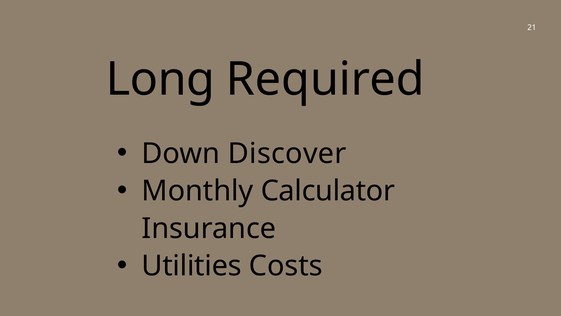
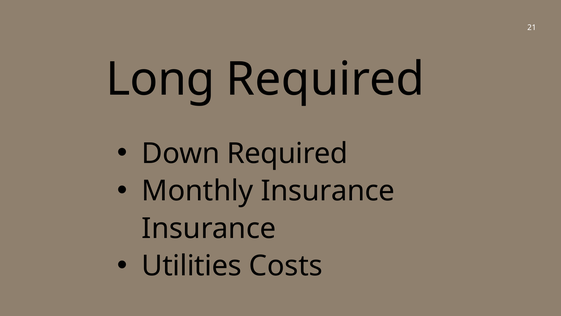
Down Discover: Discover -> Required
Monthly Calculator: Calculator -> Insurance
